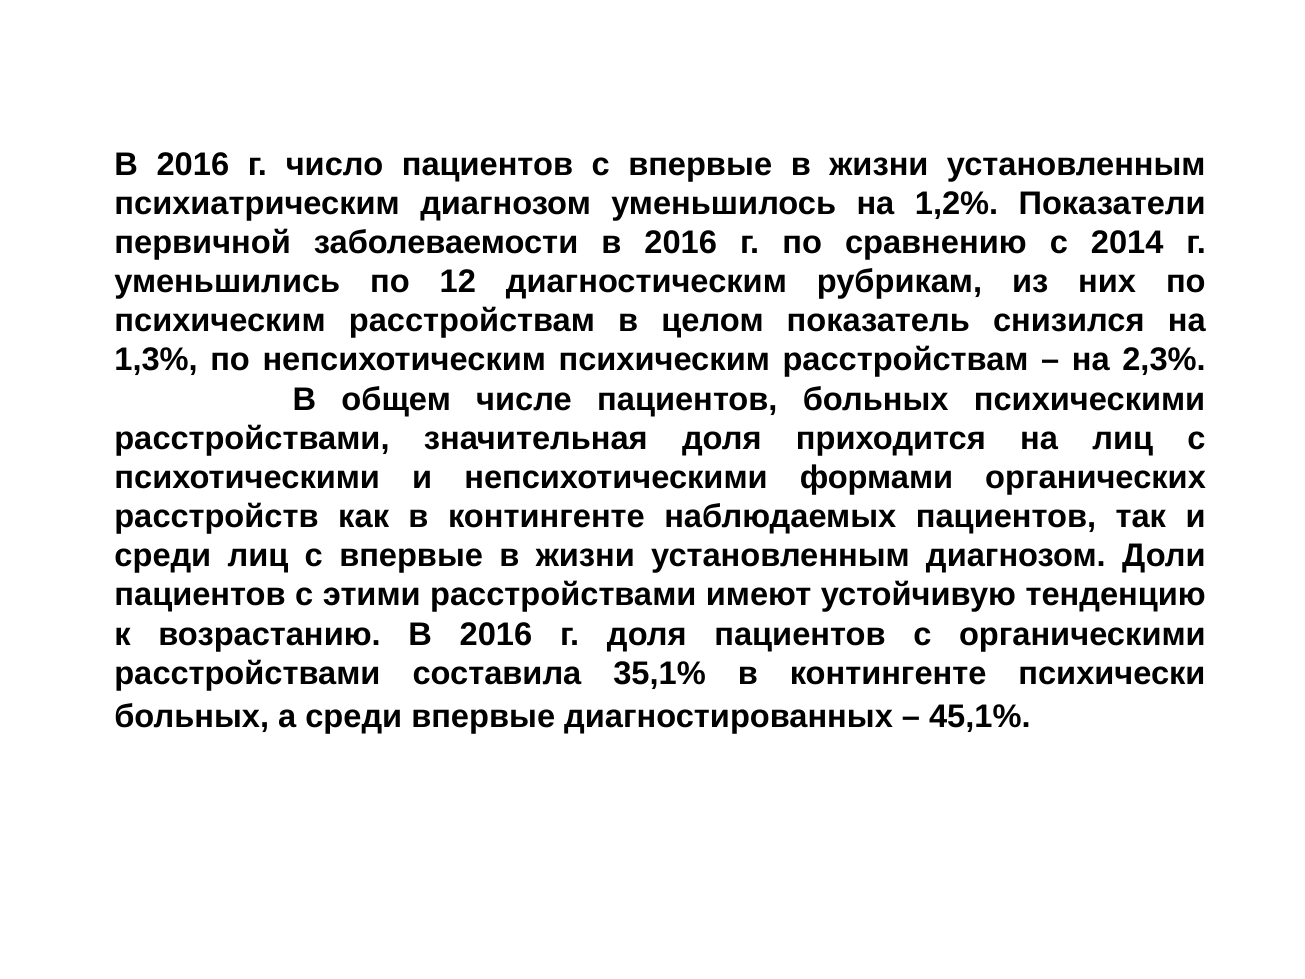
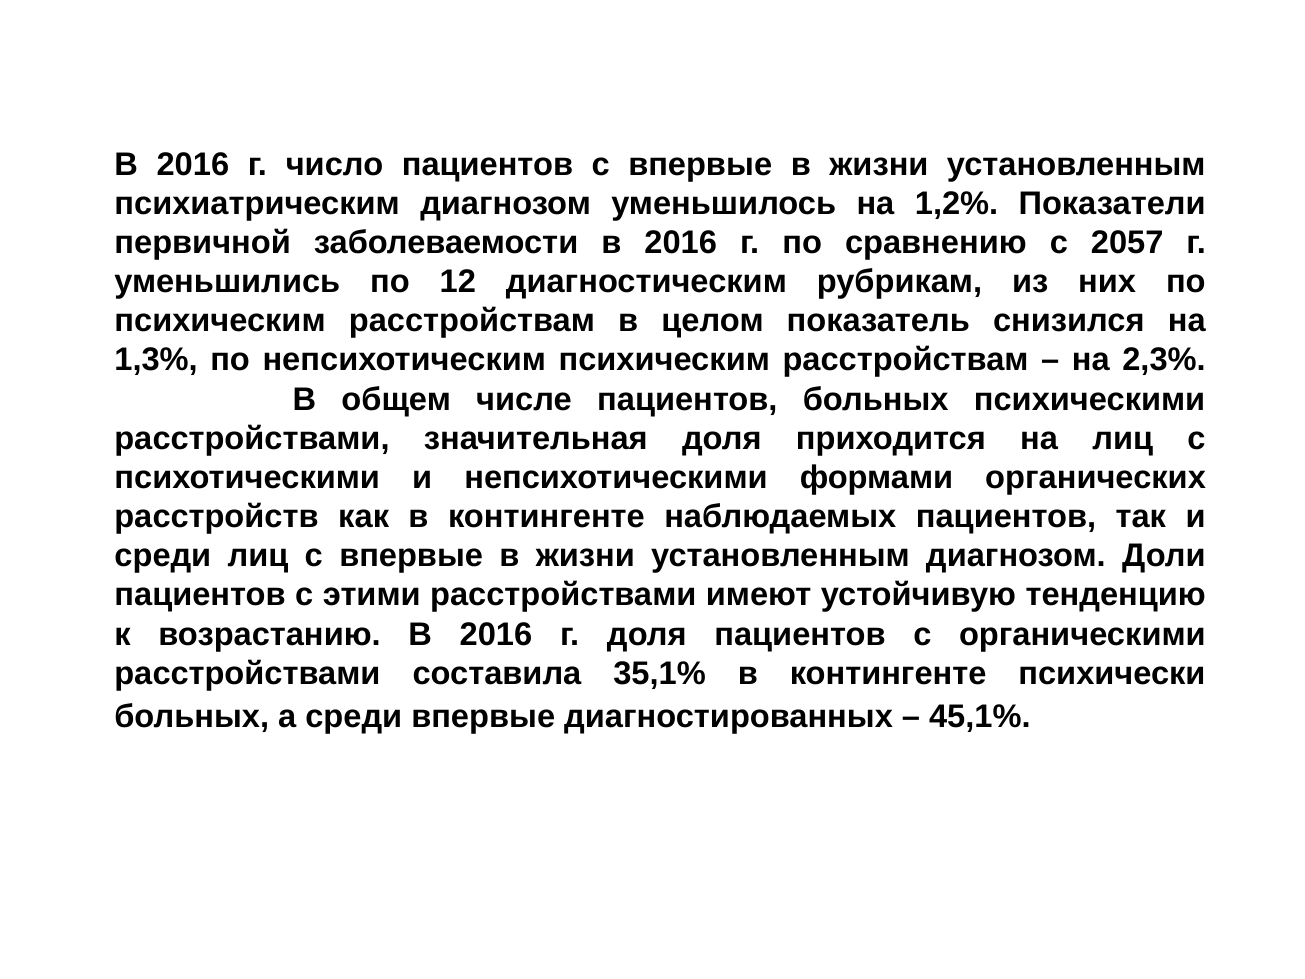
2014: 2014 -> 2057
